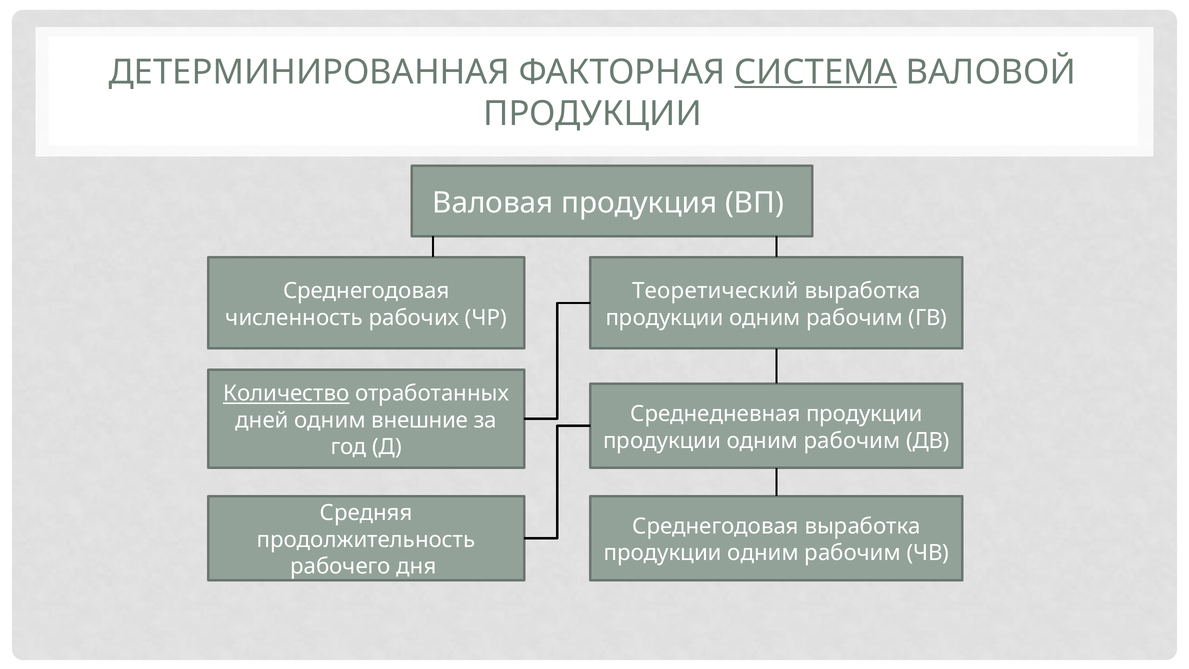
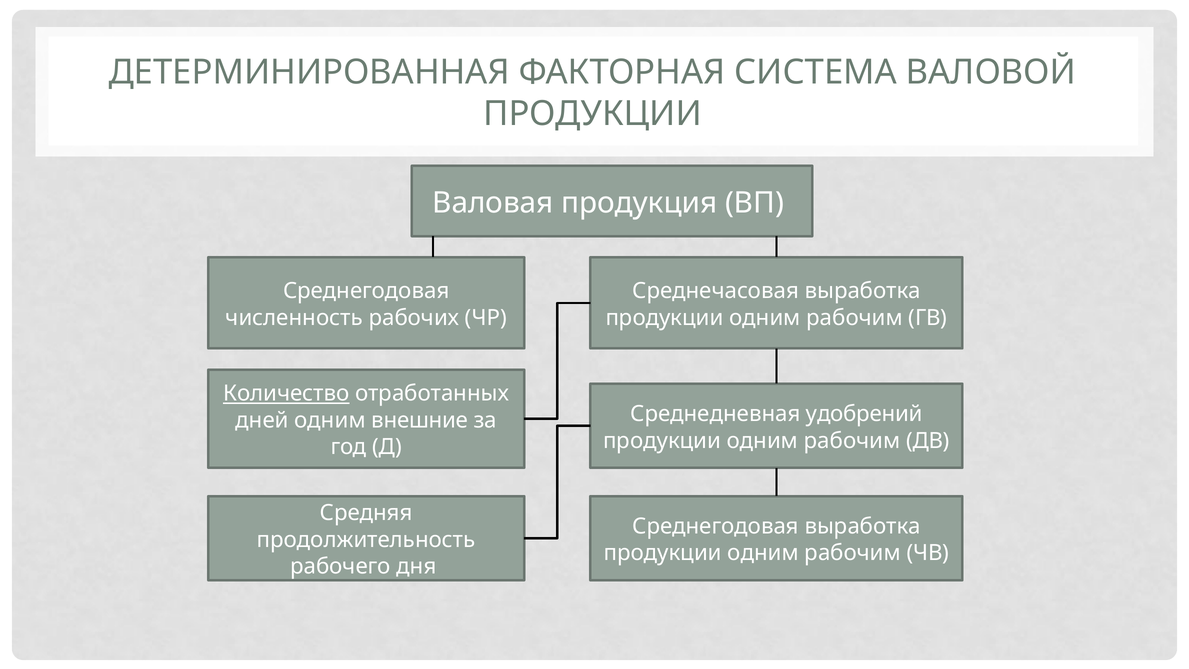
СИСТЕМА underline: present -> none
Теоретический: Теоретический -> Среднечасовая
Среднедневная продукции: продукции -> удобрений
